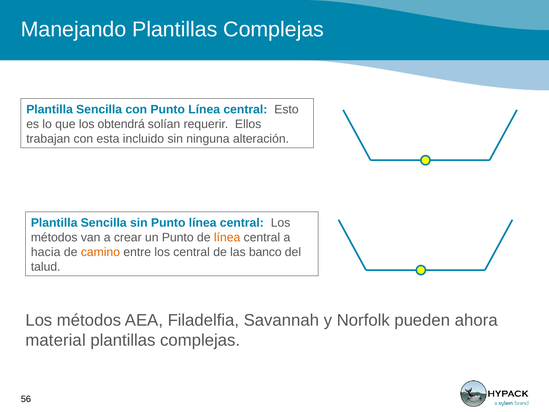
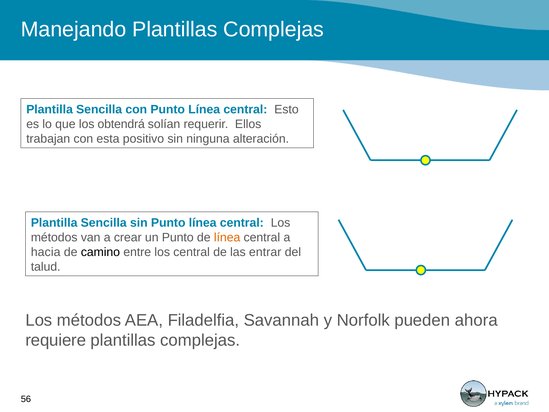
incluido: incluido -> positivo
camino colour: orange -> black
banco: banco -> entrar
material: material -> requiere
